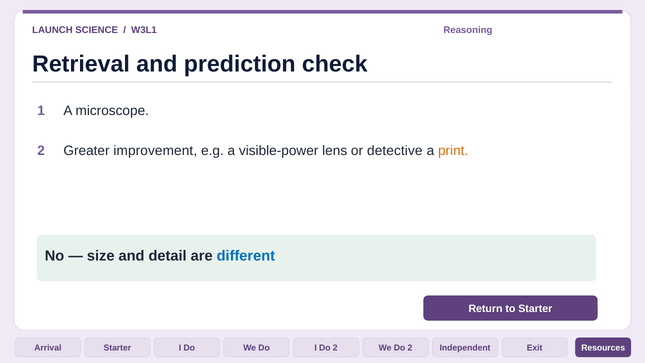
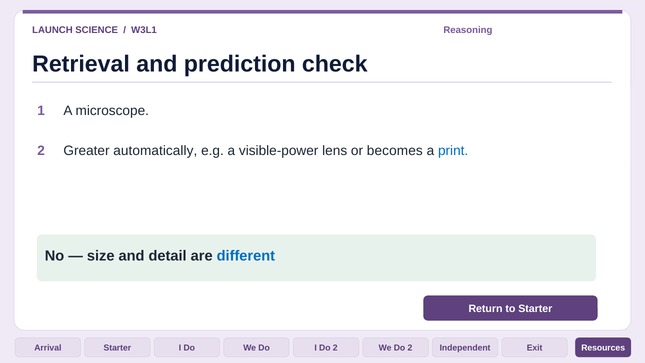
improvement: improvement -> automatically
detective: detective -> becomes
print colour: orange -> blue
